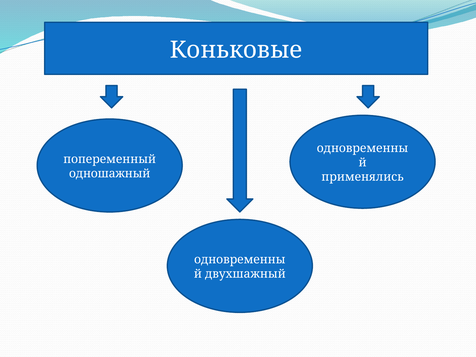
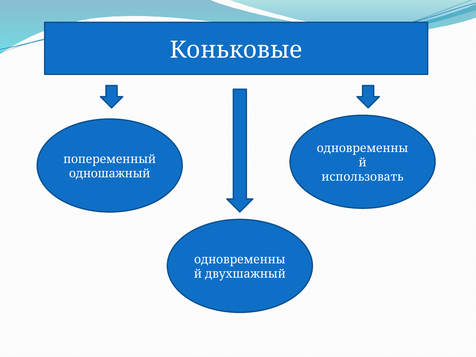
применялись: применялись -> использовать
